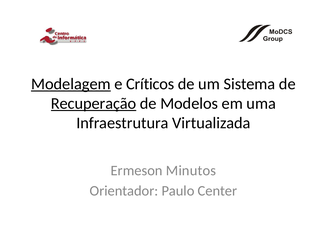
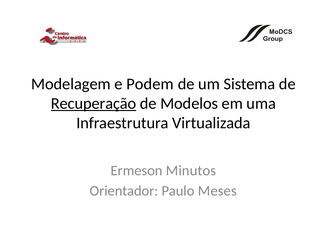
Modelagem underline: present -> none
Críticos: Críticos -> Podem
Center: Center -> Meses
